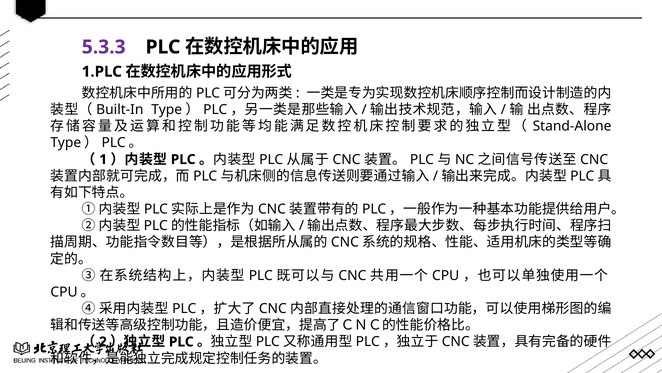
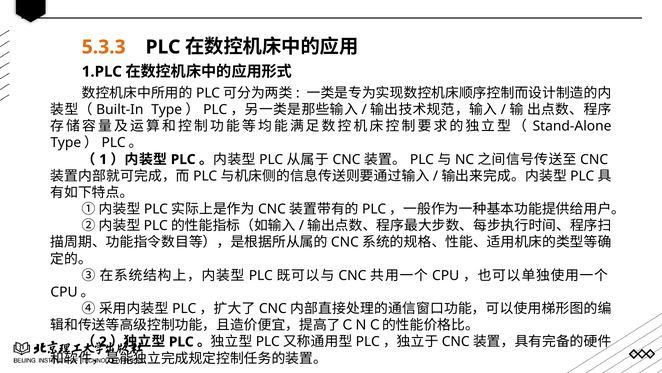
5.3.3 colour: purple -> orange
